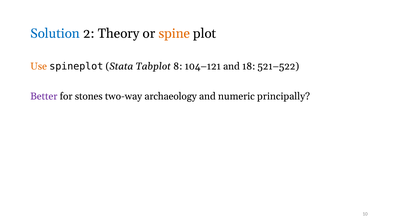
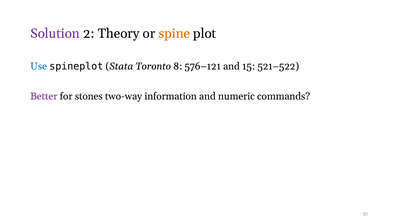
Solution colour: blue -> purple
Use colour: orange -> blue
Tabplot: Tabplot -> Toronto
104–121: 104–121 -> 576–121
18: 18 -> 15
archaeology: archaeology -> information
principally: principally -> commands
